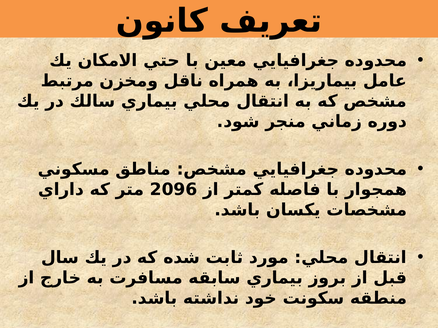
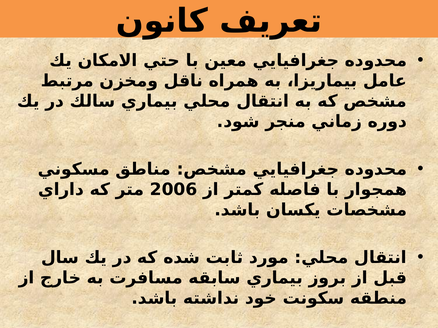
2096: 2096 -> 2006
